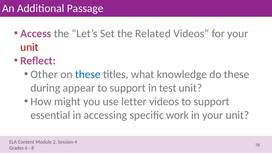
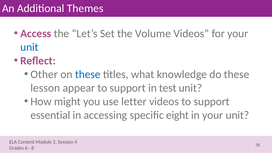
Passage: Passage -> Themes
Related: Related -> Volume
unit at (29, 47) colour: red -> blue
during: during -> lesson
work: work -> eight
